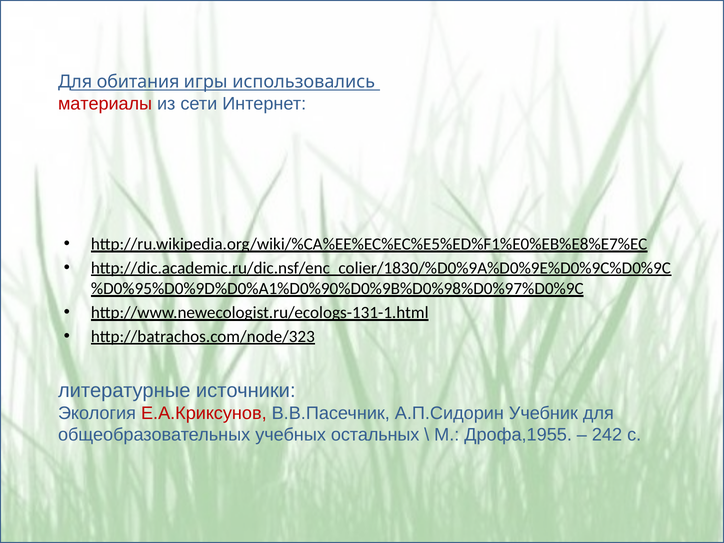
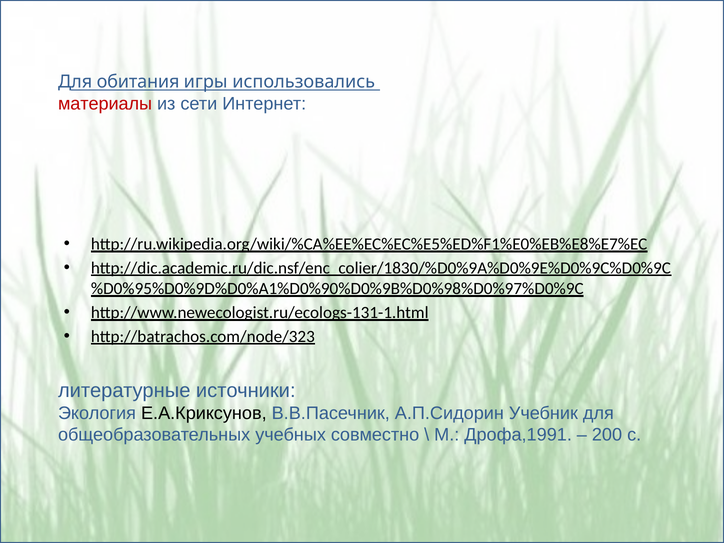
Е.А.Криксунов colour: red -> black
остальных: остальных -> совместно
Дрофа,1955: Дрофа,1955 -> Дрофа,1991
242: 242 -> 200
